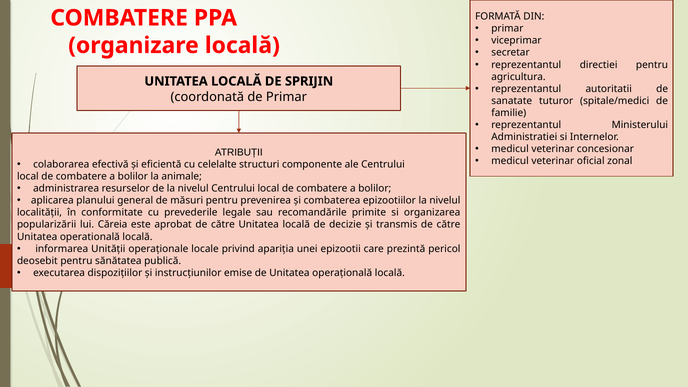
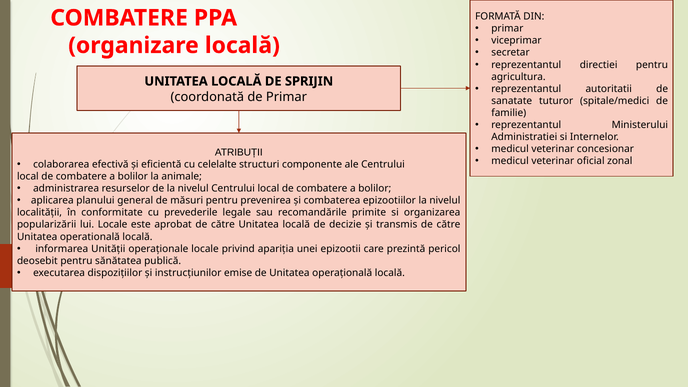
lui Căreia: Căreia -> Locale
